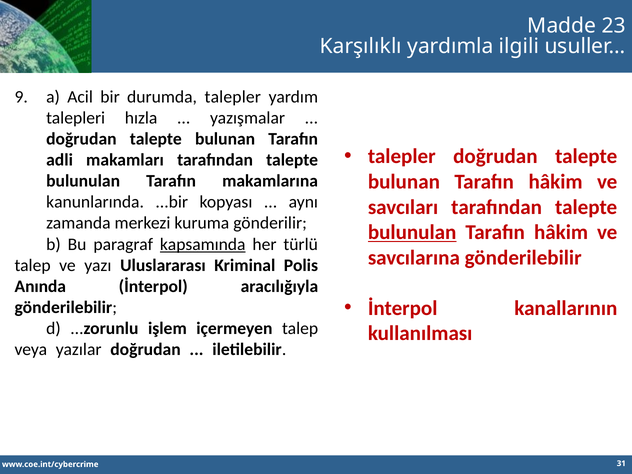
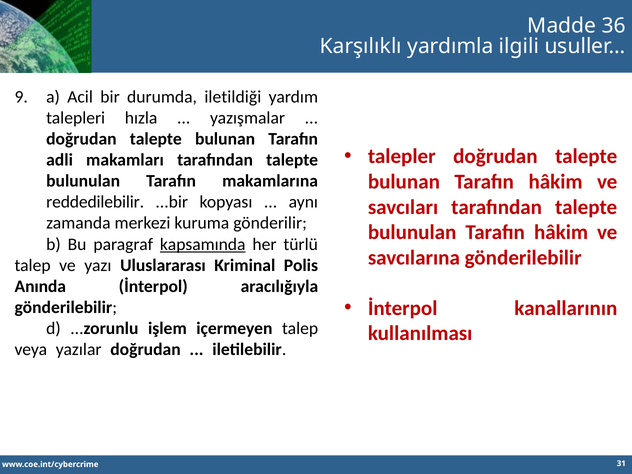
23: 23 -> 36
durumda talepler: talepler -> iletildiği
kanunlarında: kanunlarında -> reddedilebilir
bulunulan at (412, 232) underline: present -> none
